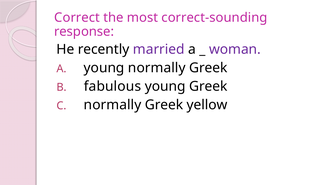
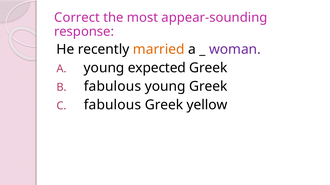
correct-sounding: correct-sounding -> appear-sounding
married colour: purple -> orange
young normally: normally -> expected
normally at (112, 105): normally -> fabulous
